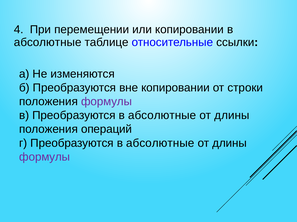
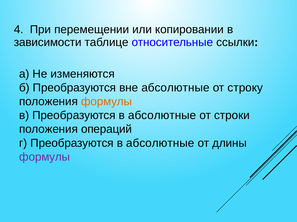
абсолютные at (48, 42): абсолютные -> зависимости
вне копировании: копировании -> абсолютные
строки: строки -> строку
формулы at (107, 102) colour: purple -> orange
длины at (232, 116): длины -> строки
